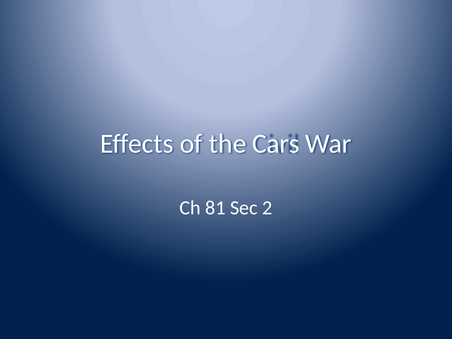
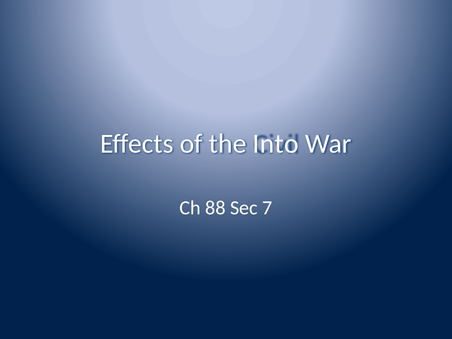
Cars: Cars -> Into
81: 81 -> 88
2: 2 -> 7
